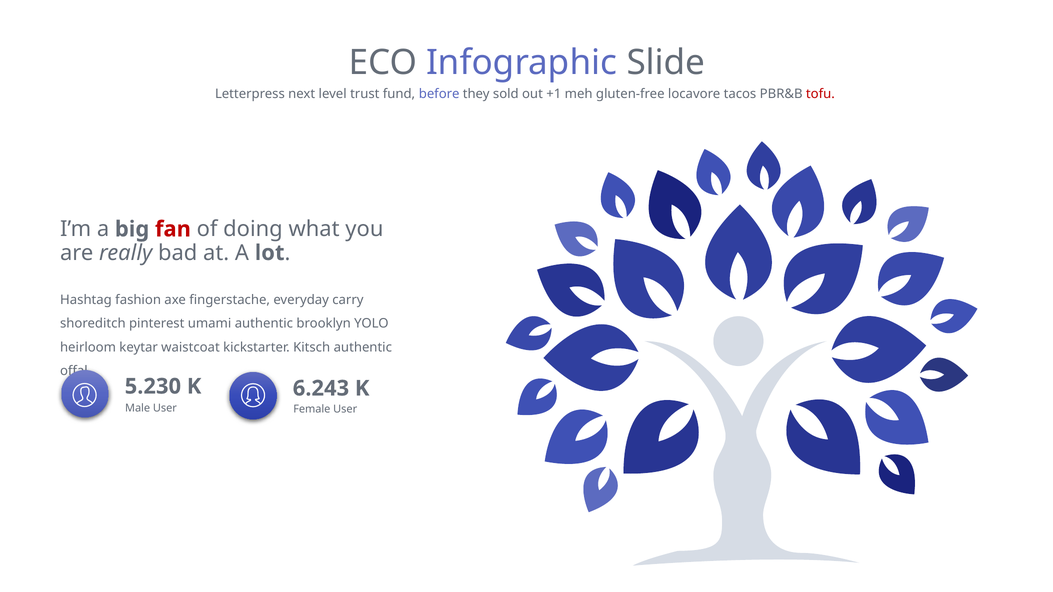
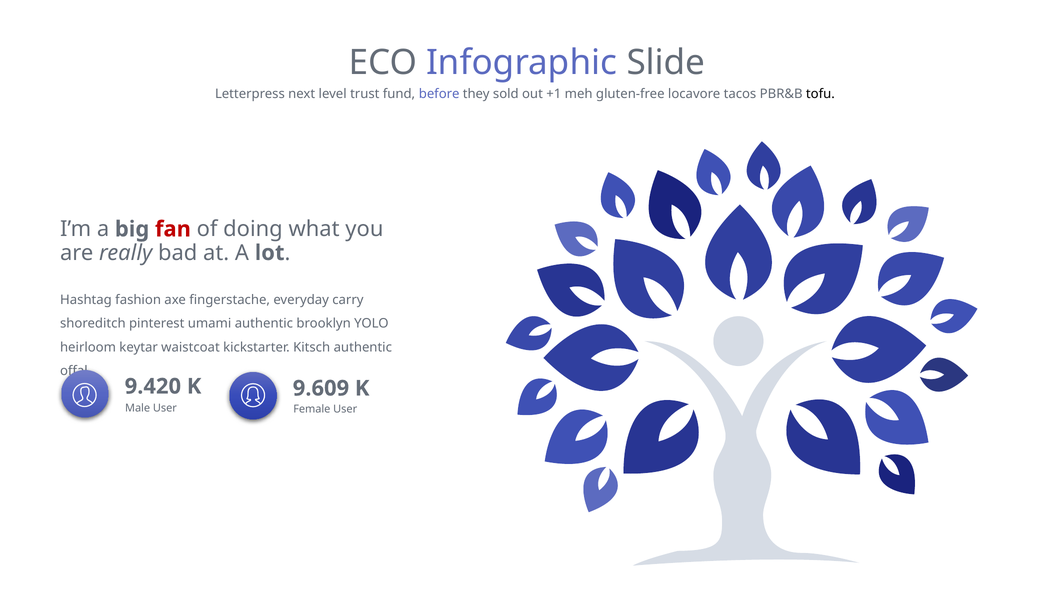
tofu colour: red -> black
5.230: 5.230 -> 9.420
6.243: 6.243 -> 9.609
